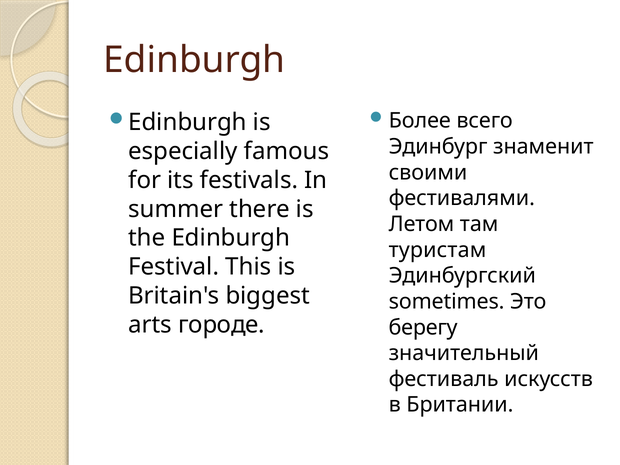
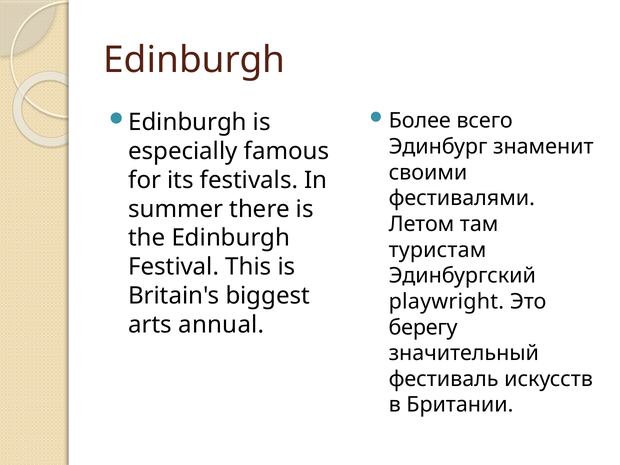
sometimes: sometimes -> playwright
городе: городе -> annual
